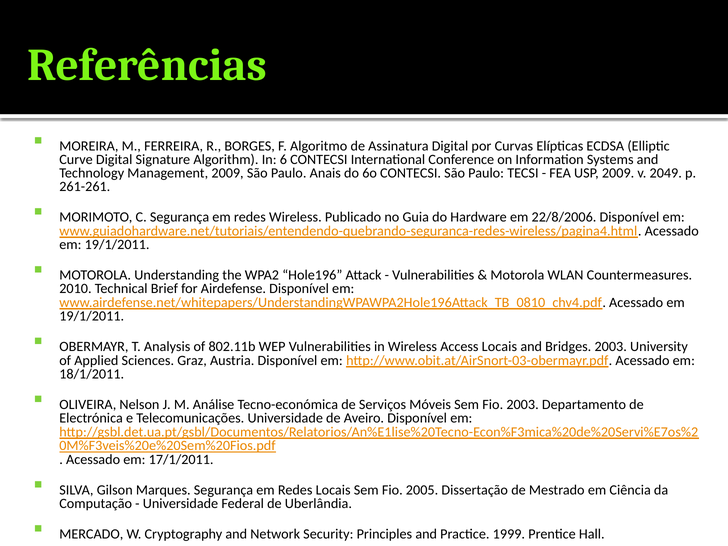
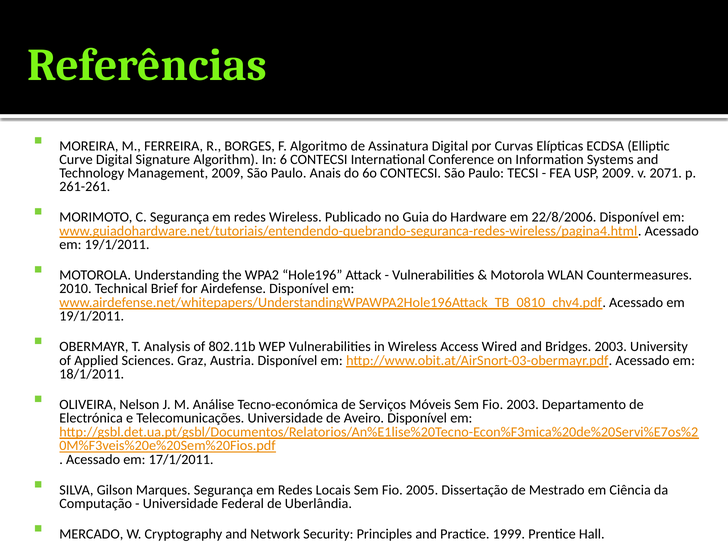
2049: 2049 -> 2071
Access Locais: Locais -> Wired
